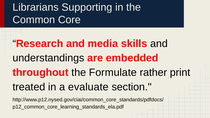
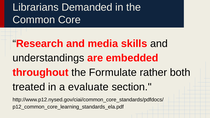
Supporting: Supporting -> Demanded
print: print -> both
